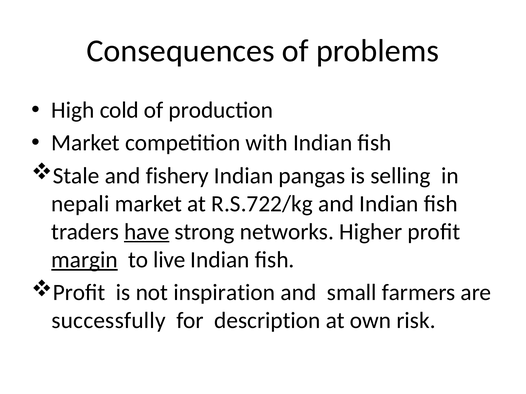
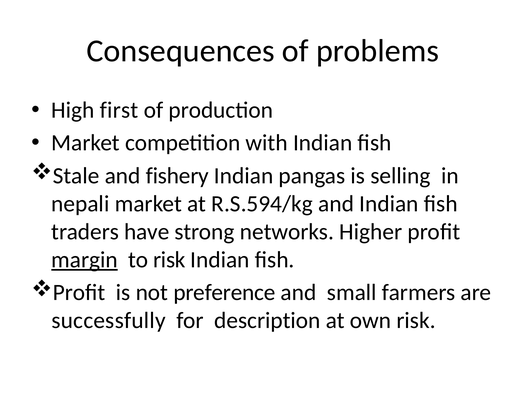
cold: cold -> first
R.S.722/kg: R.S.722/kg -> R.S.594/kg
have underline: present -> none
to live: live -> risk
inspiration: inspiration -> preference
